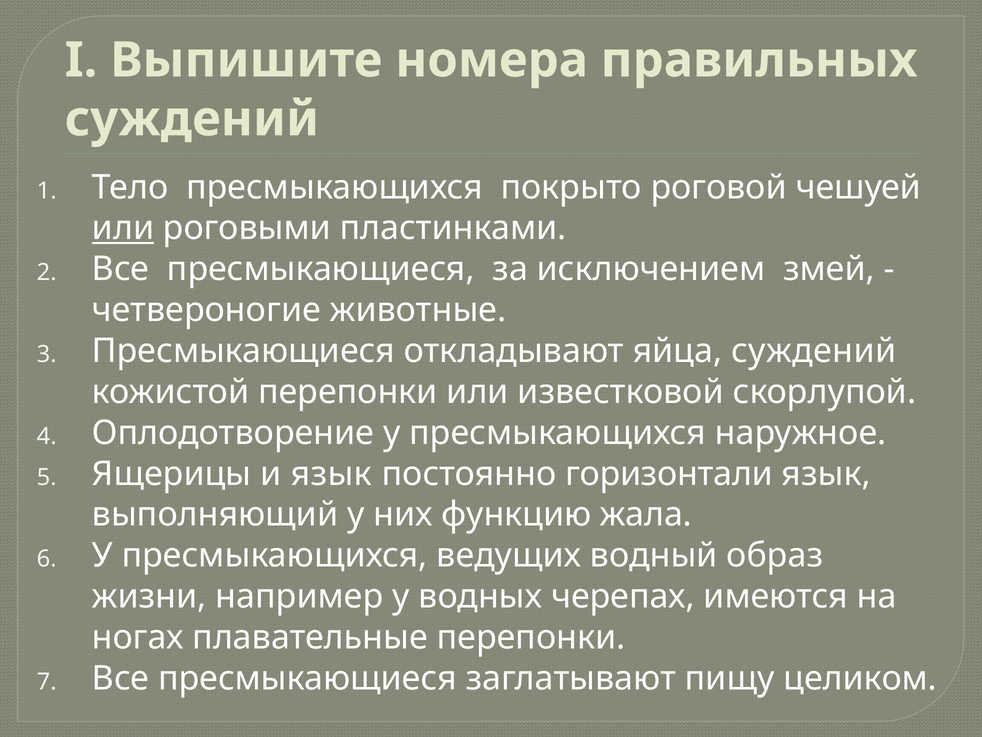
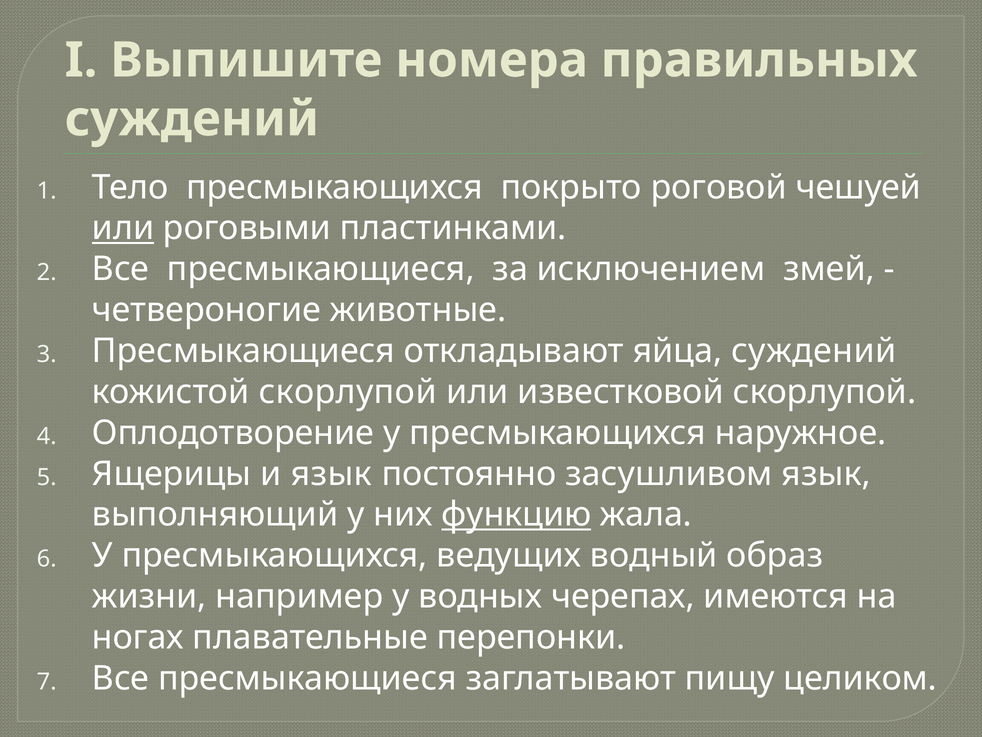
кожистой перепонки: перепонки -> скорлупой
горизонтали: горизонтали -> засушливом
функцию underline: none -> present
